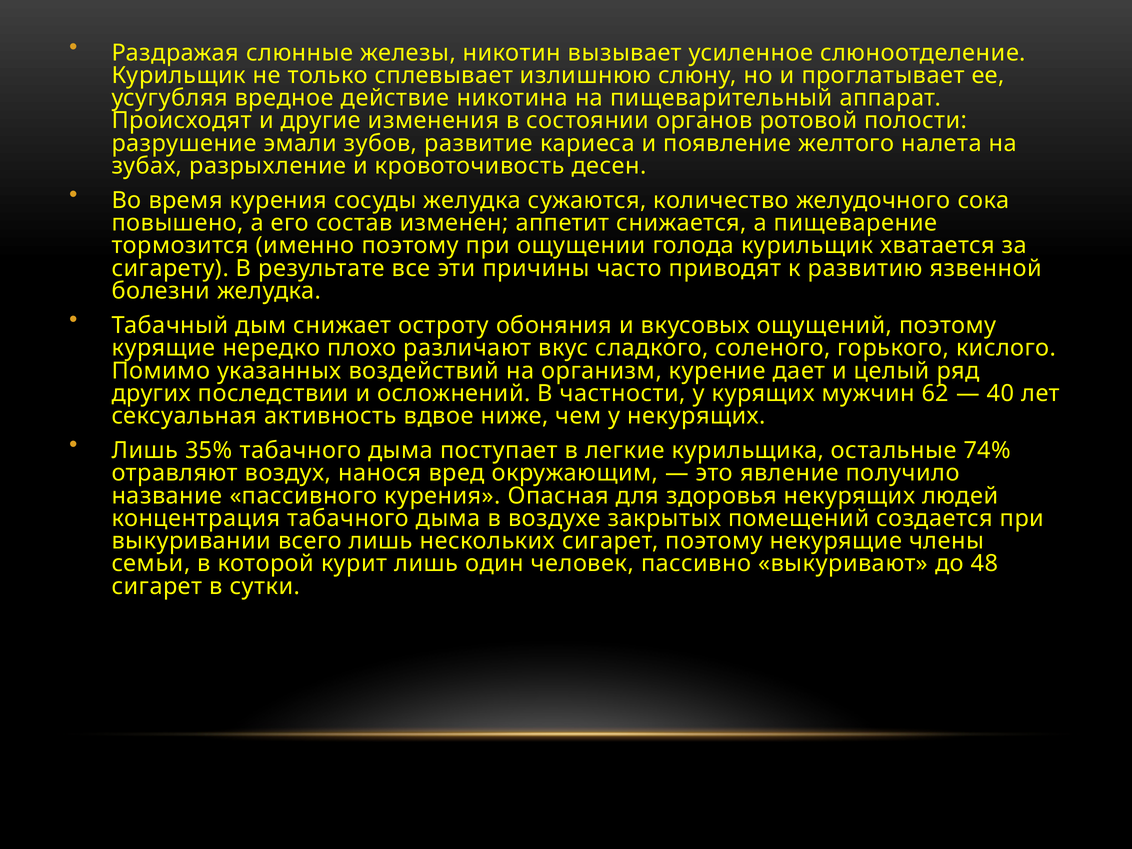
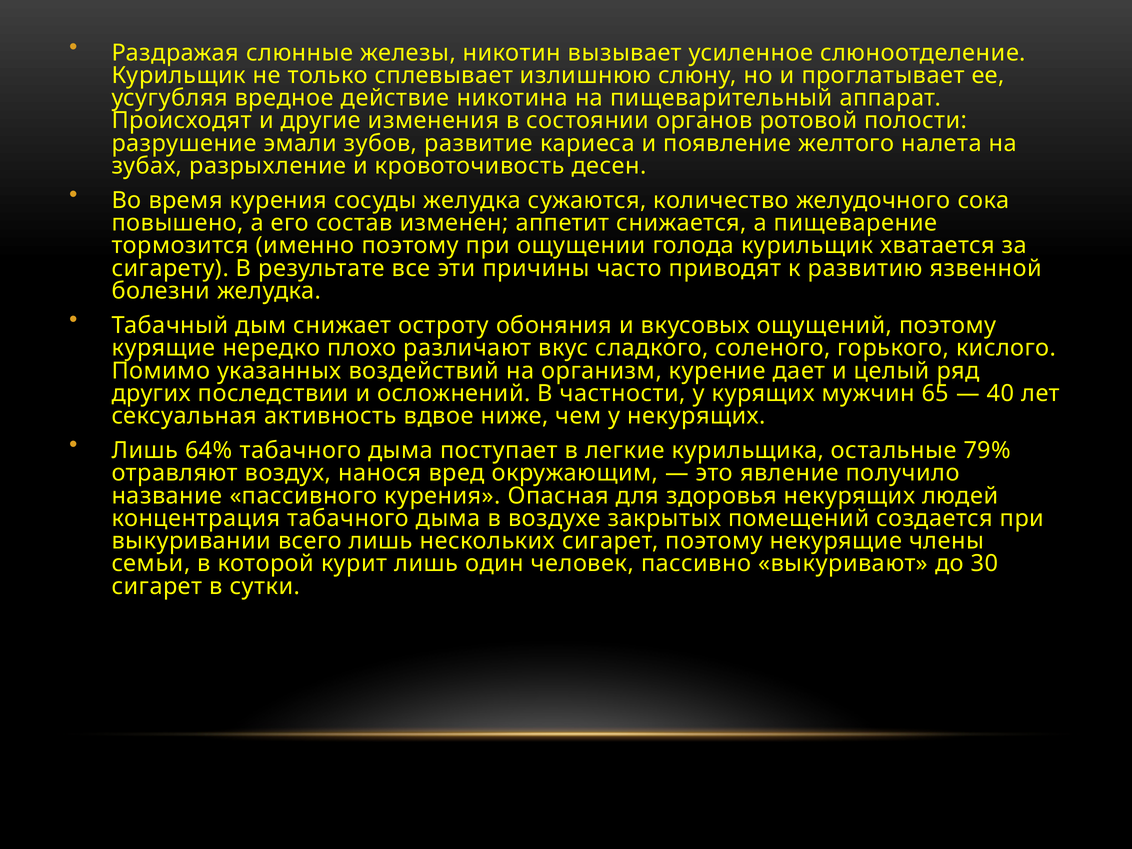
62: 62 -> 65
35%: 35% -> 64%
74%: 74% -> 79%
48: 48 -> 30
